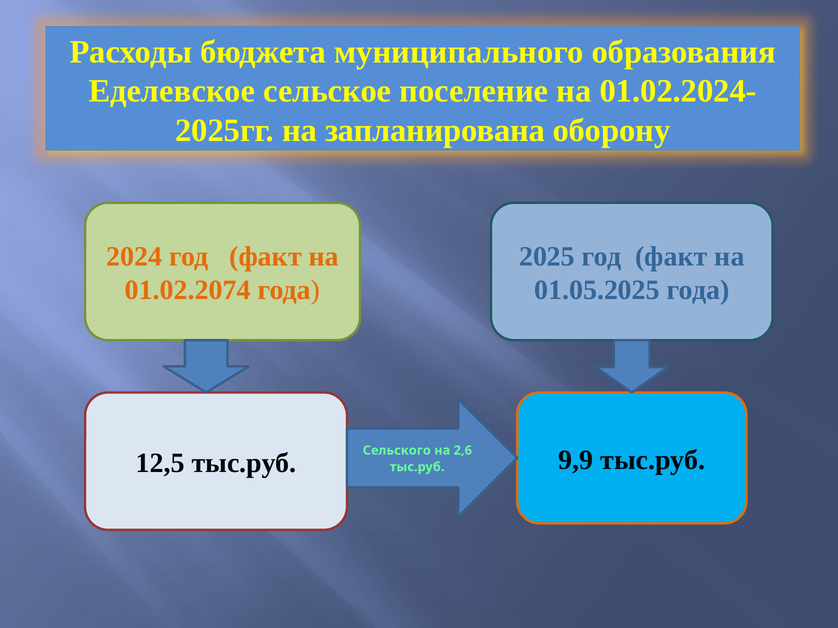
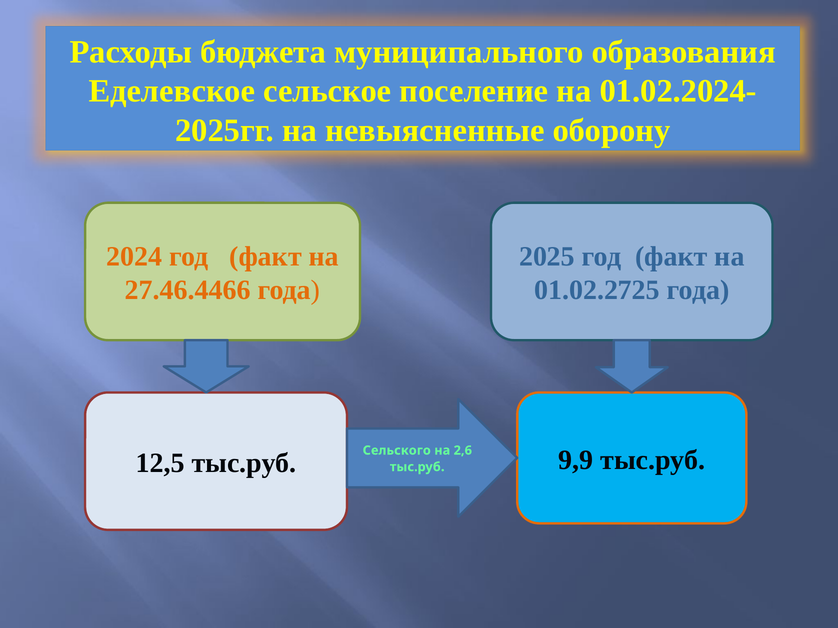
запланирована: запланирована -> невыясненные
01.02.2074: 01.02.2074 -> 27.46.4466
01.05.2025: 01.05.2025 -> 01.02.2725
